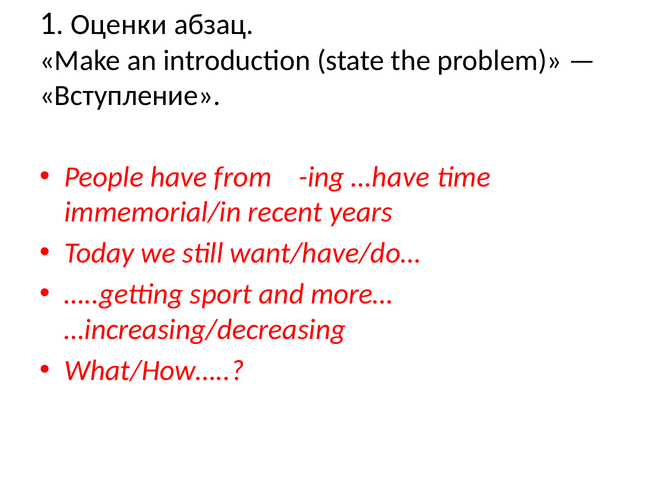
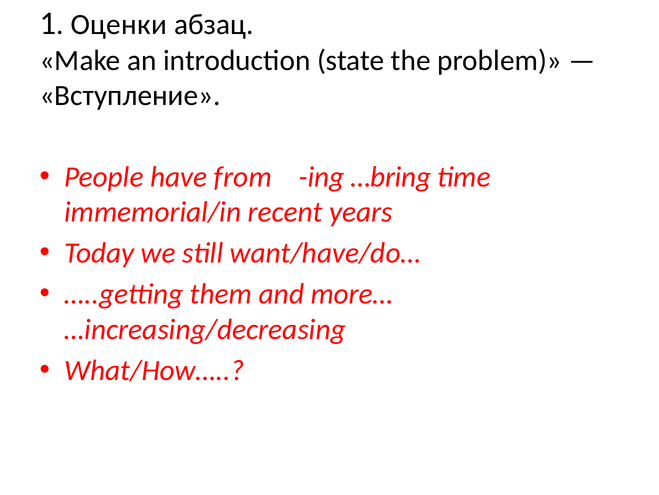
…have: …have -> …bring
sport: sport -> them
